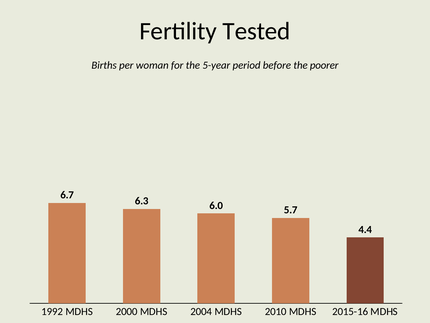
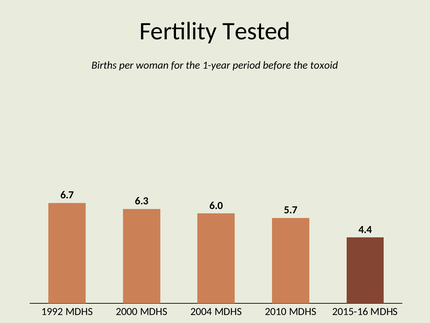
5-year: 5-year -> 1-year
poorer: poorer -> toxoid
